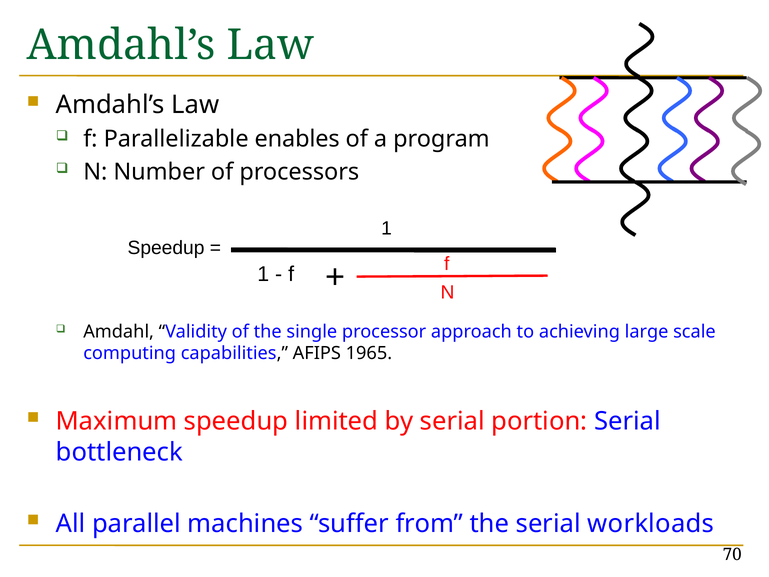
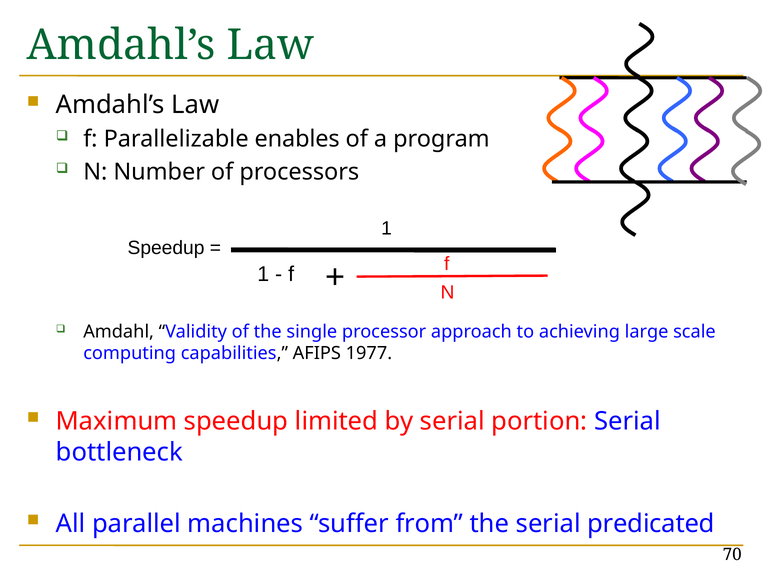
1965: 1965 -> 1977
workloads: workloads -> predicated
